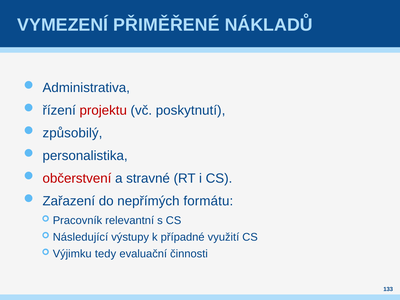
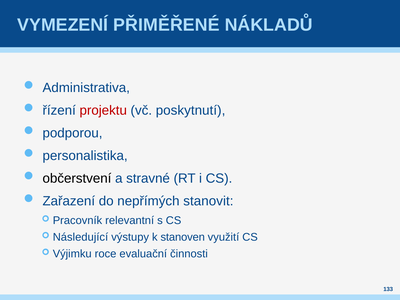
způsobilý: způsobilý -> podporou
občerstvení colour: red -> black
formátu: formátu -> stanovit
případné: případné -> stanoven
tedy: tedy -> roce
